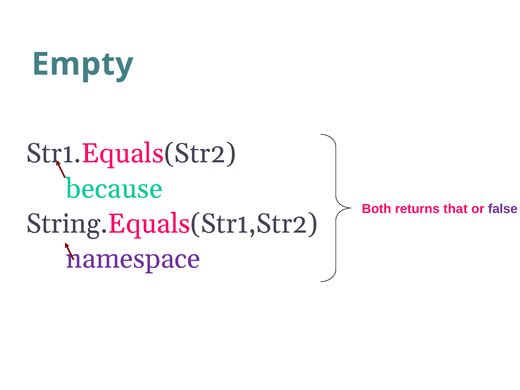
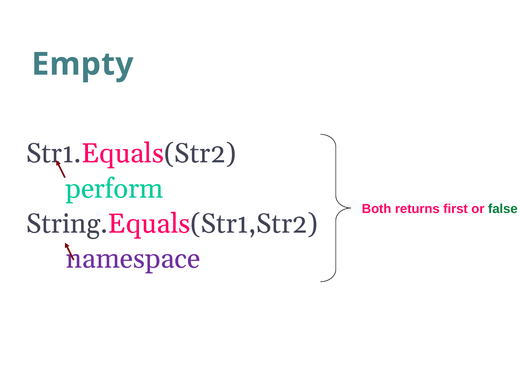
because: because -> perform
that: that -> first
false colour: purple -> green
